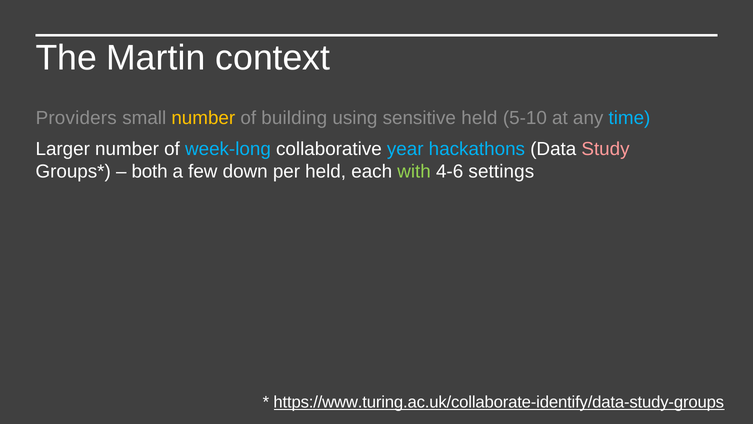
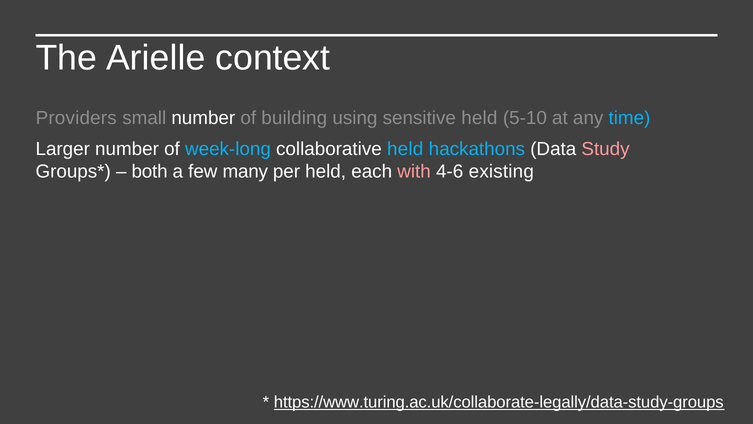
Martin: Martin -> Arielle
number at (203, 118) colour: yellow -> white
collaborative year: year -> held
down: down -> many
with colour: light green -> pink
settings: settings -> existing
https://www.turing.ac.uk/collaborate-identify/data-study-groups: https://www.turing.ac.uk/collaborate-identify/data-study-groups -> https://www.turing.ac.uk/collaborate-legally/data-study-groups
